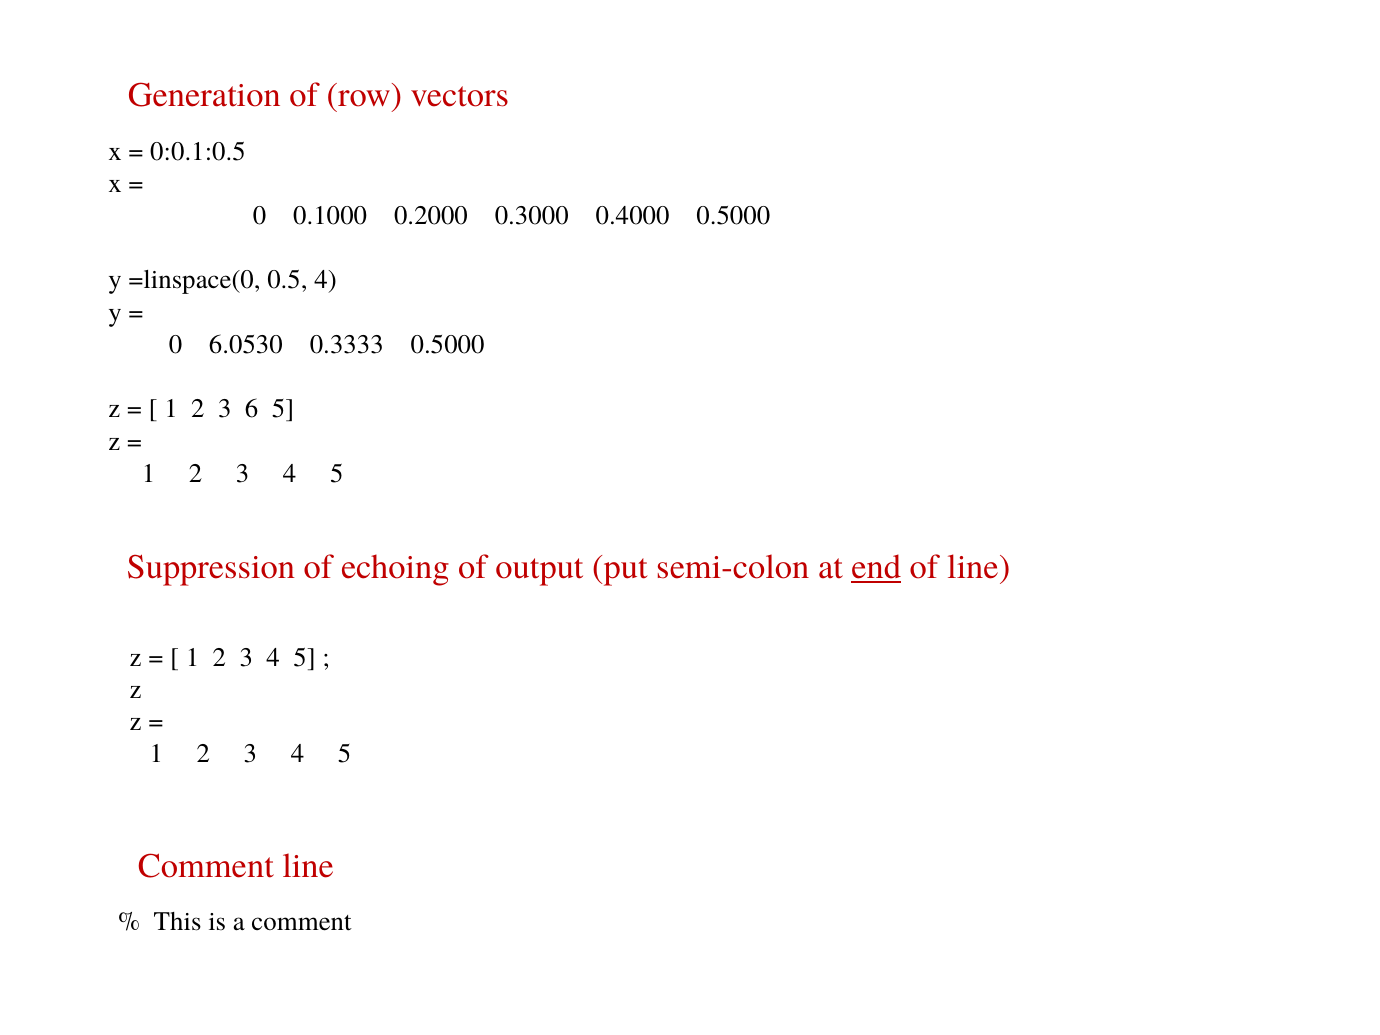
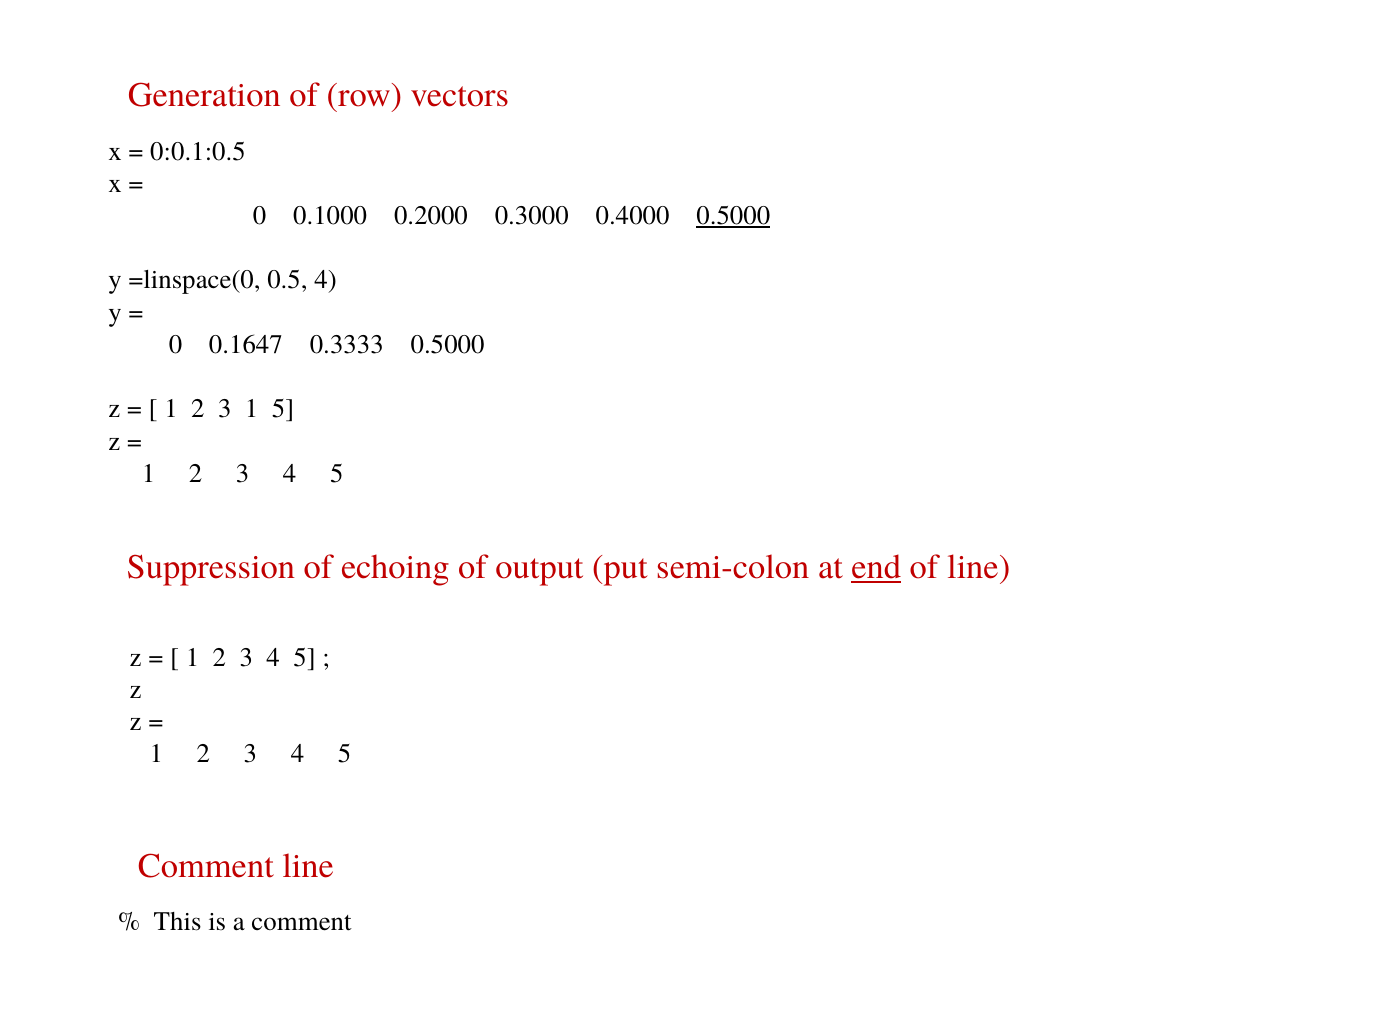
0.5000 at (733, 216) underline: none -> present
6.0530: 6.0530 -> 0.1647
3 6: 6 -> 1
